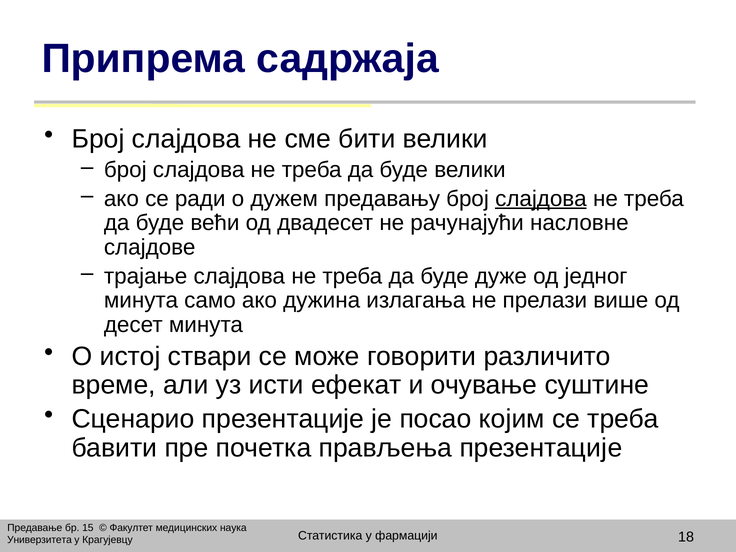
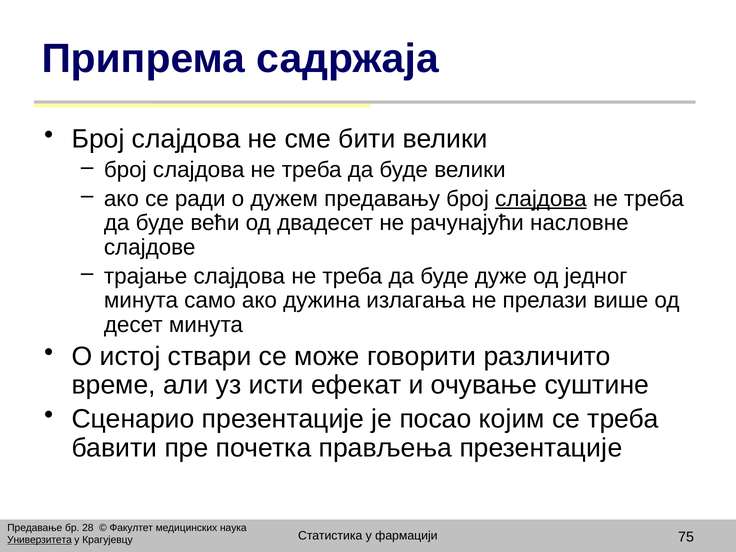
15: 15 -> 28
Универзитета underline: none -> present
18: 18 -> 75
